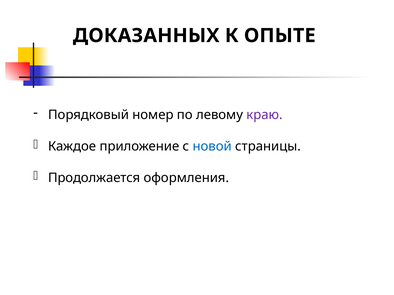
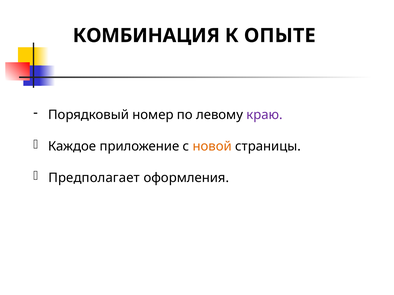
ДОКАЗАННЫХ: ДОКАЗАННЫХ -> КОМБИНАЦИЯ
новой colour: blue -> orange
Продолжается: Продолжается -> Предполагает
